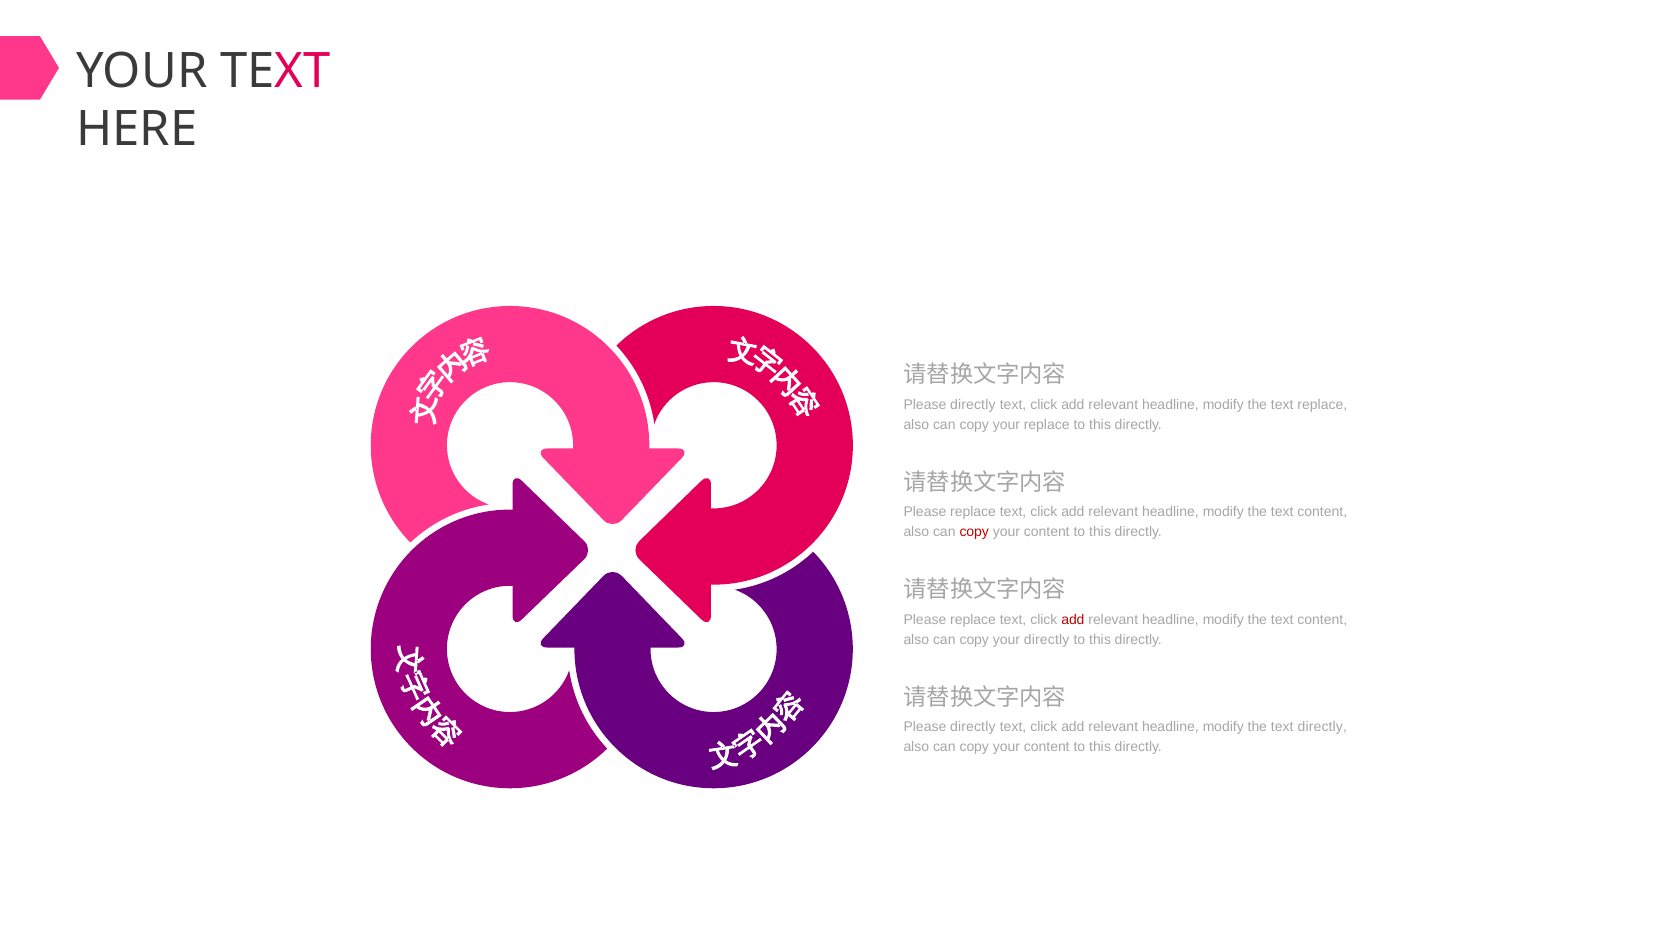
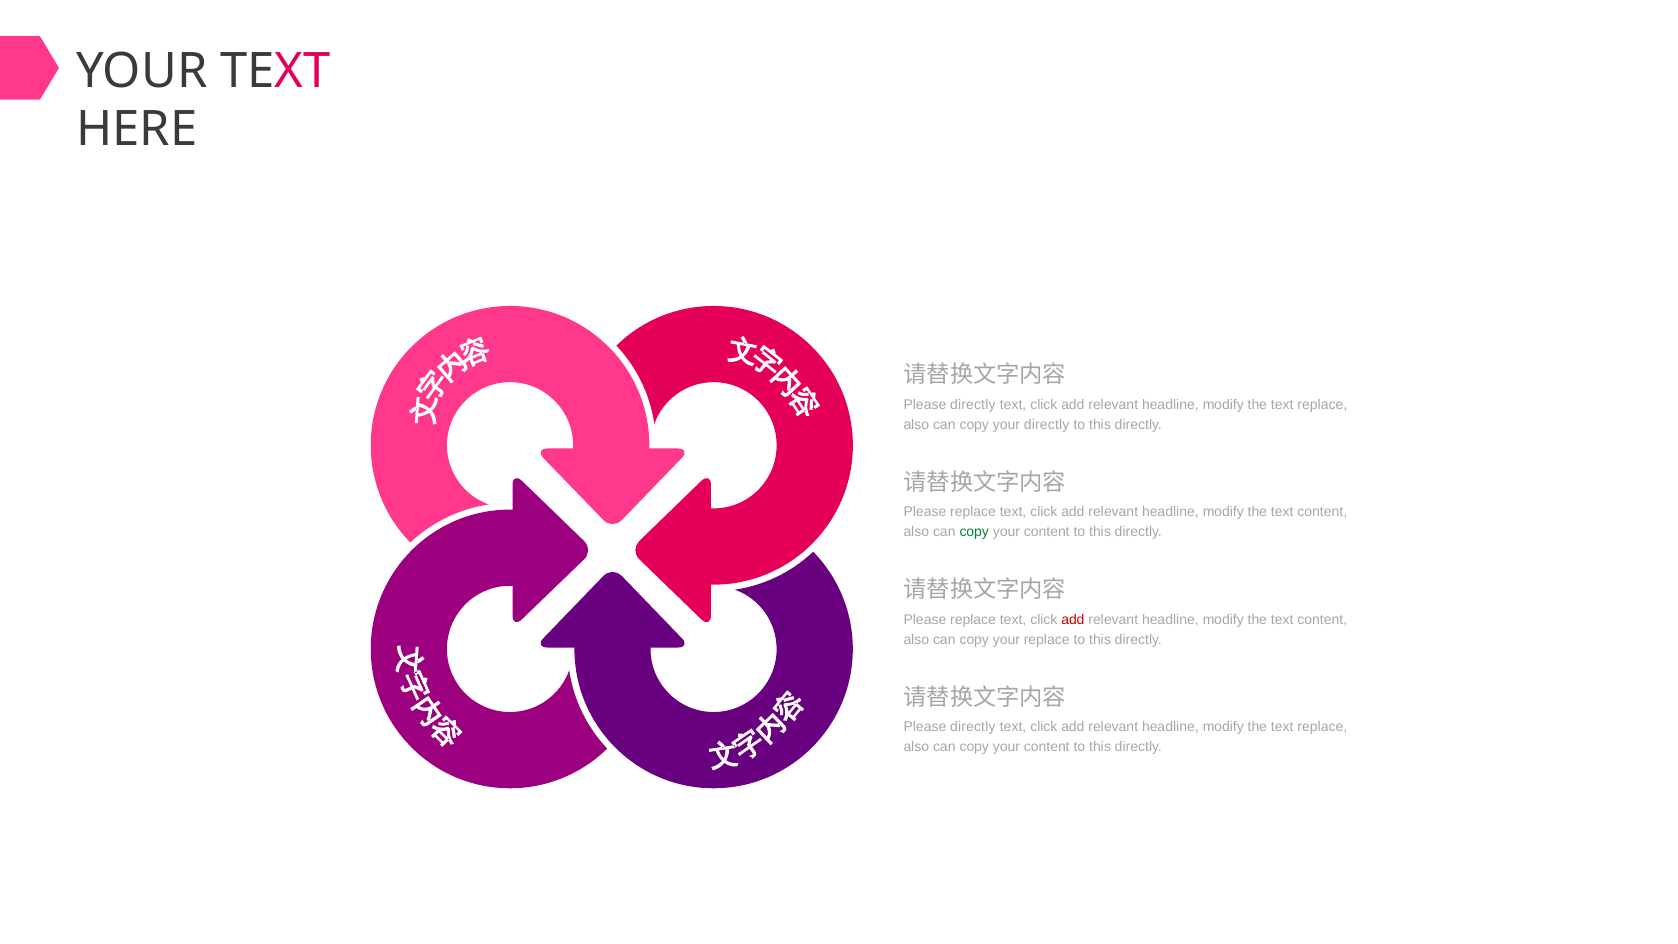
your replace: replace -> directly
copy at (974, 532) colour: red -> green
your directly: directly -> replace
directly at (1322, 727): directly -> replace
